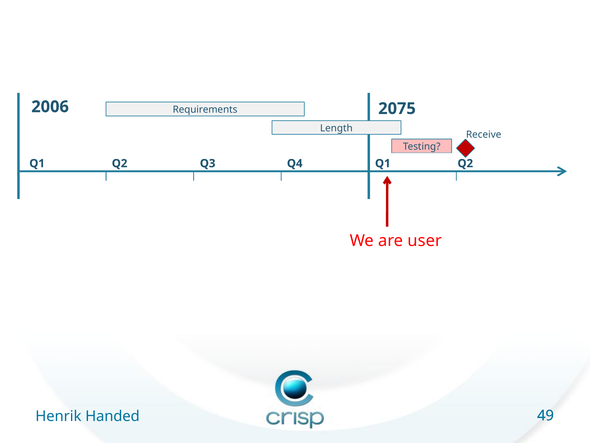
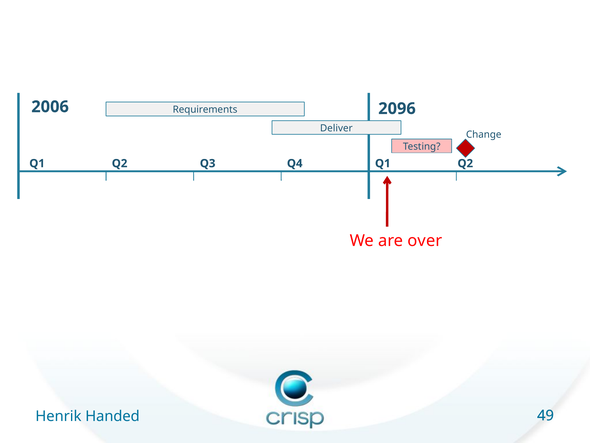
2075: 2075 -> 2096
Length: Length -> Deliver
Receive: Receive -> Change
user: user -> over
